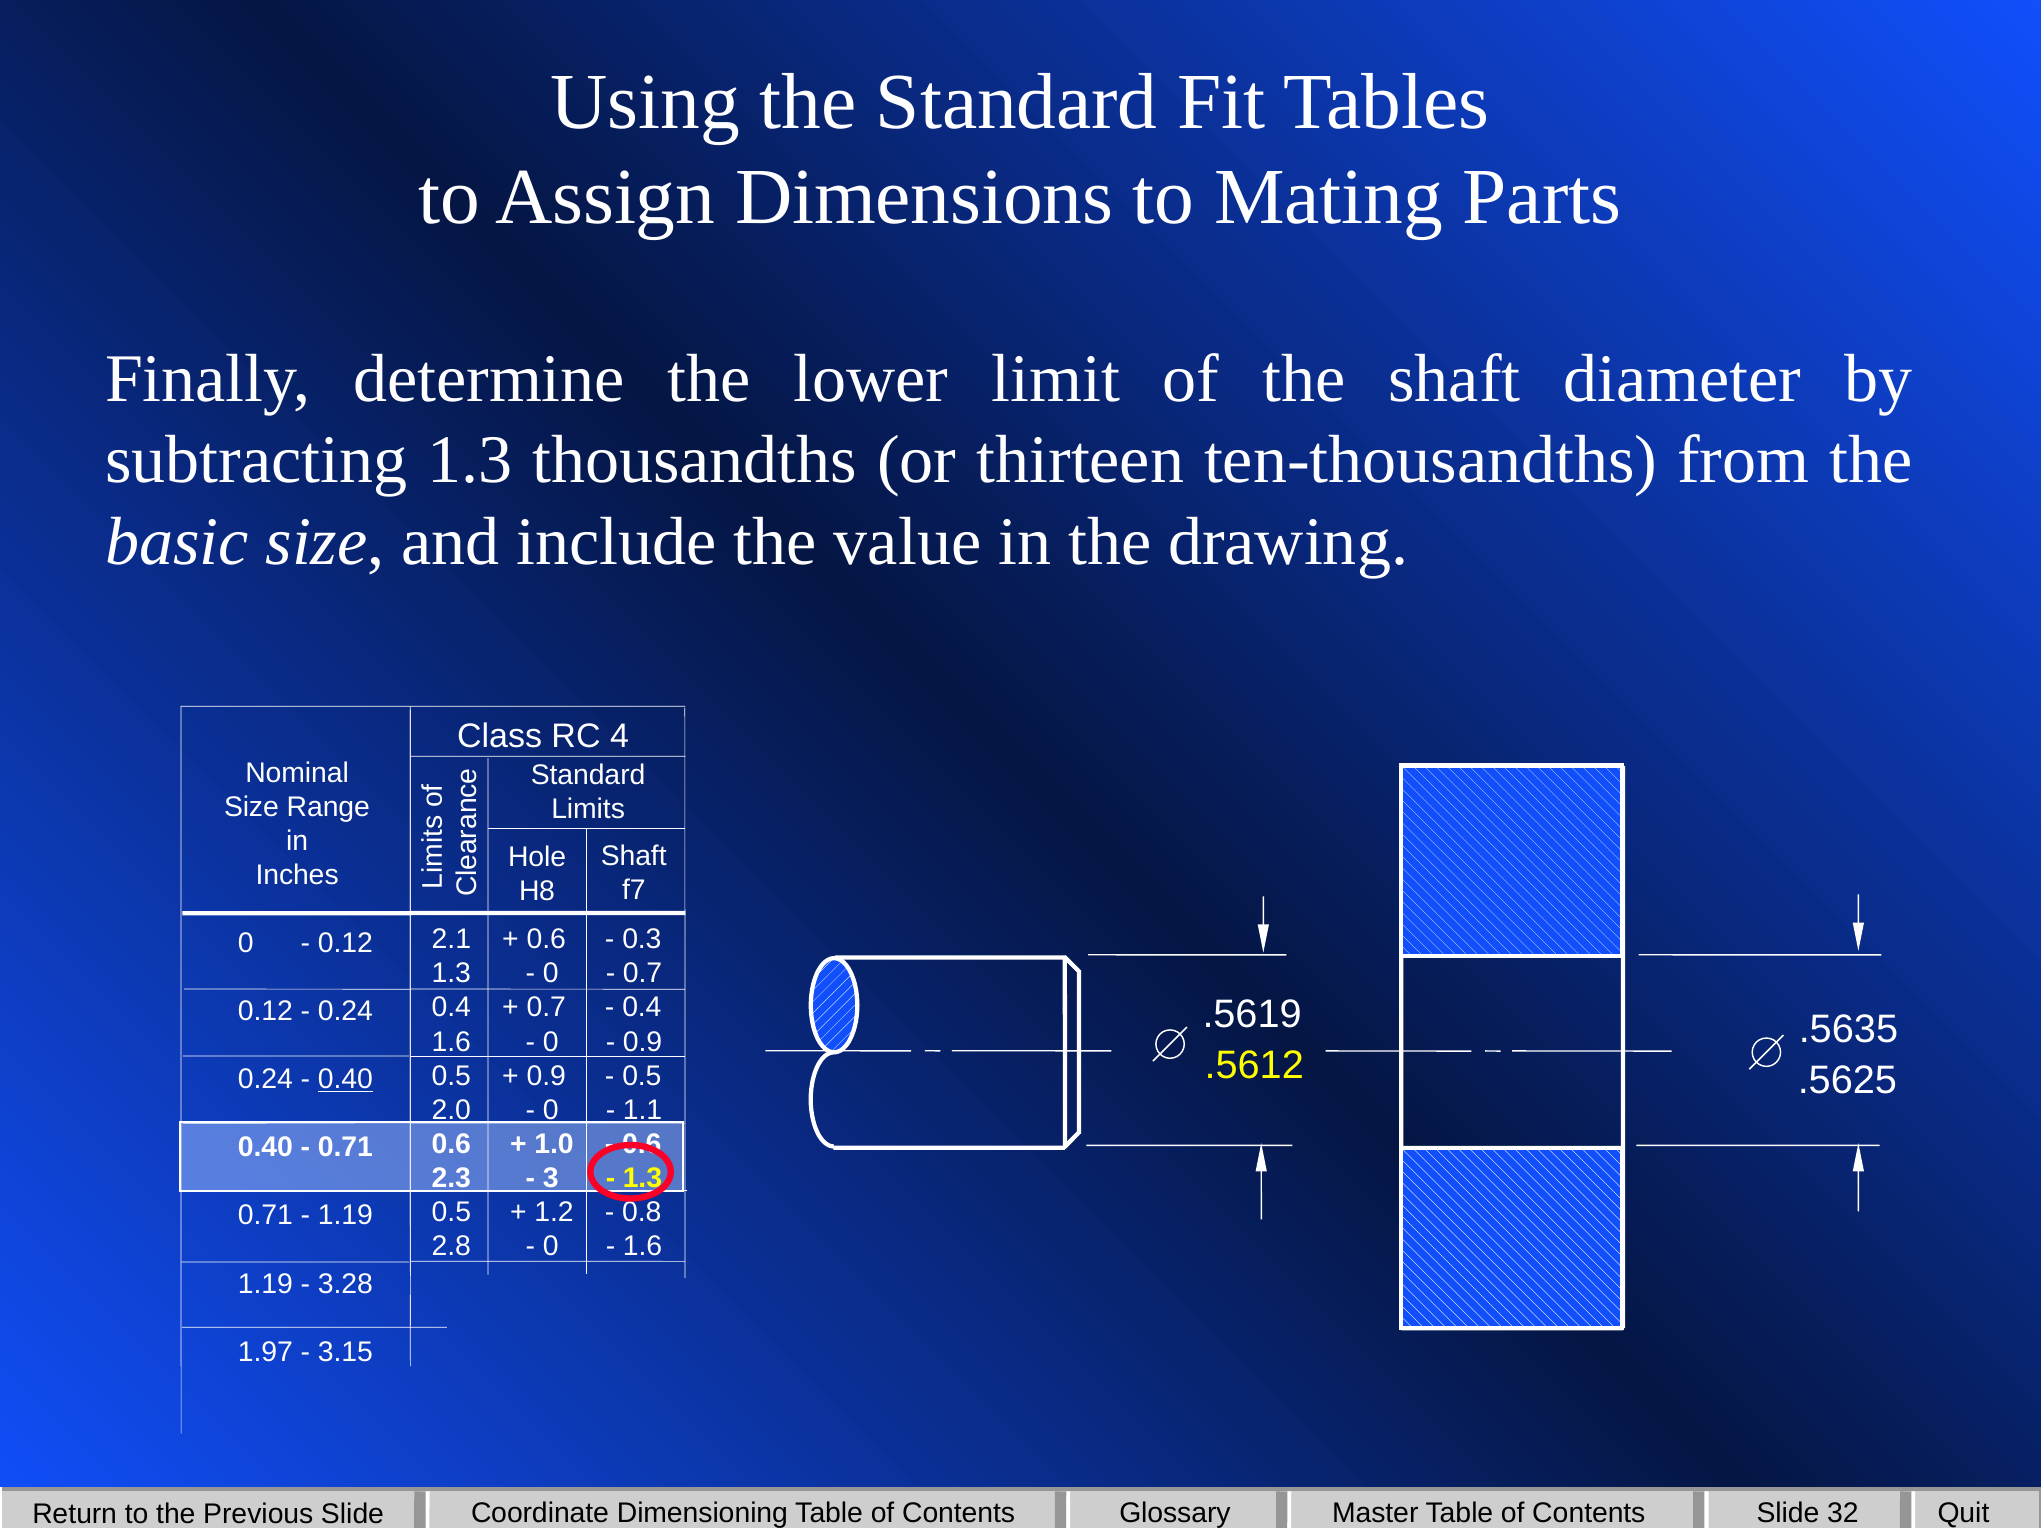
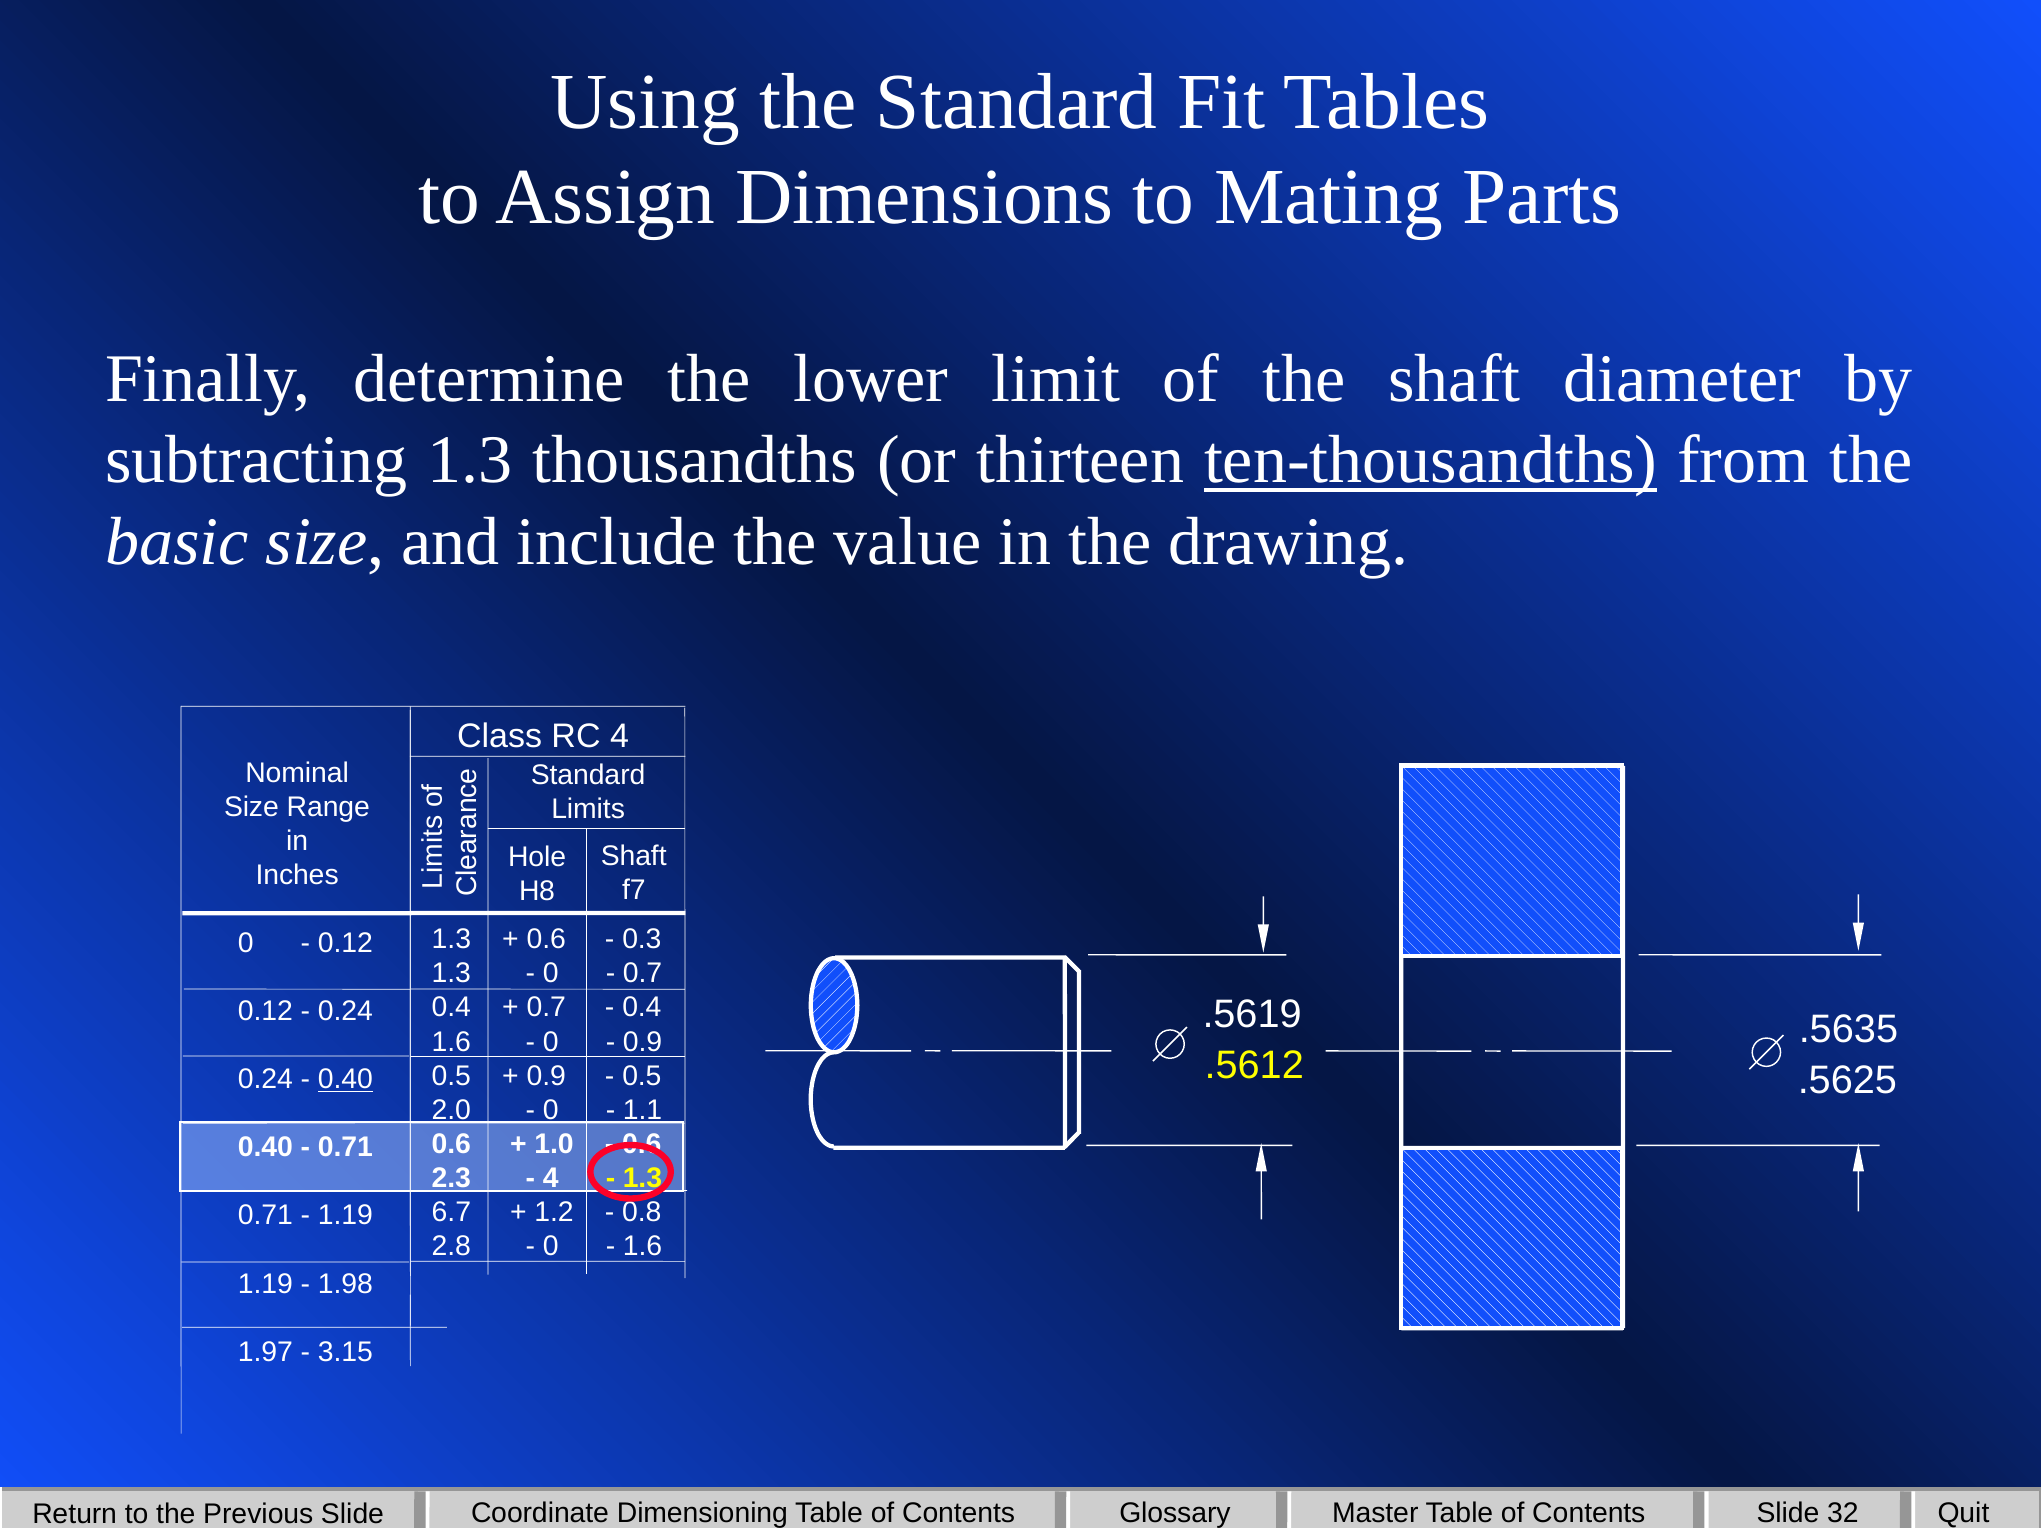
ten-thousandths underline: none -> present
2.1 at (451, 939): 2.1 -> 1.3
3 at (551, 1178): 3 -> 4
0.5 at (451, 1212): 0.5 -> 6.7
3.28: 3.28 -> 1.98
